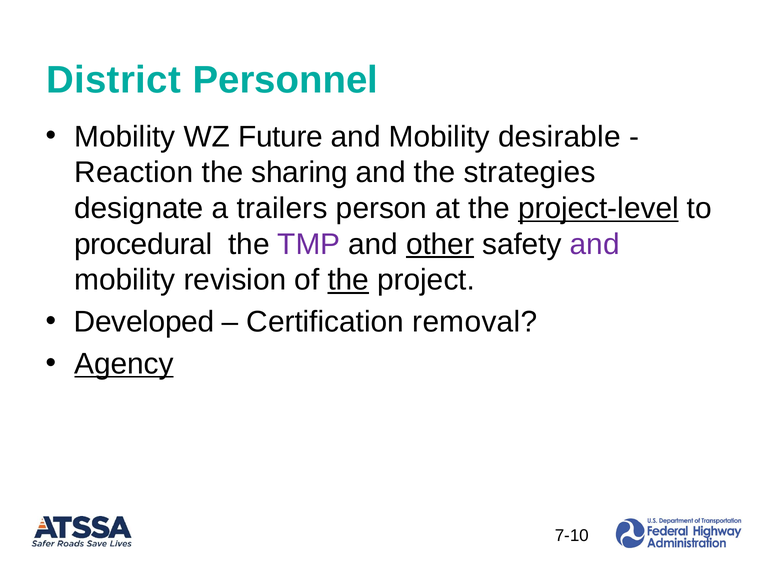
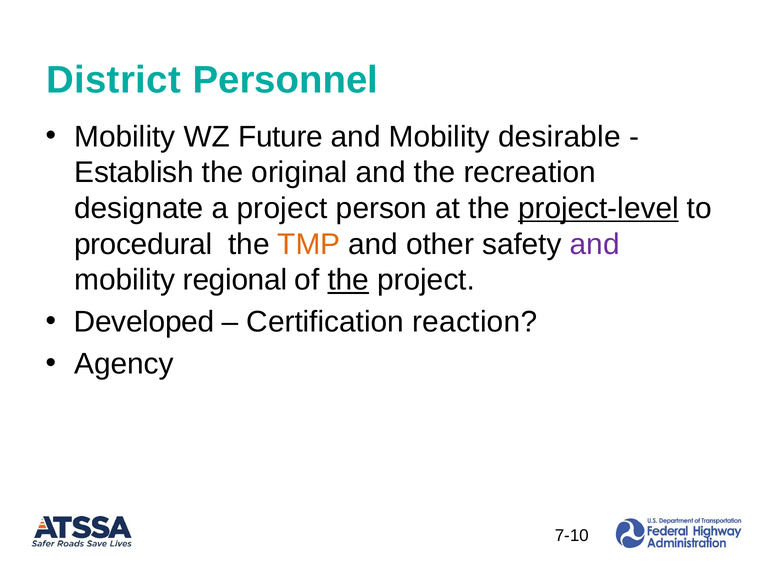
Reaction: Reaction -> Establish
sharing: sharing -> original
strategies: strategies -> recreation
a trailers: trailers -> project
TMP colour: purple -> orange
other underline: present -> none
revision: revision -> regional
removal: removal -> reaction
Agency underline: present -> none
